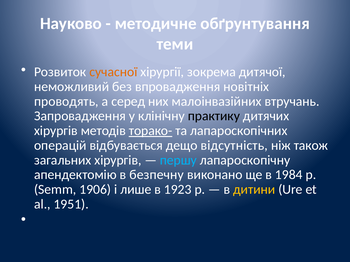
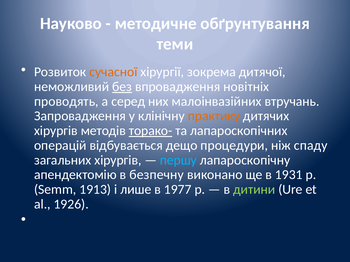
без underline: none -> present
практику colour: black -> orange
відсутність: відсутність -> процедури
також: також -> спаду
1984: 1984 -> 1931
1906: 1906 -> 1913
1923: 1923 -> 1977
дитини colour: yellow -> light green
1951: 1951 -> 1926
